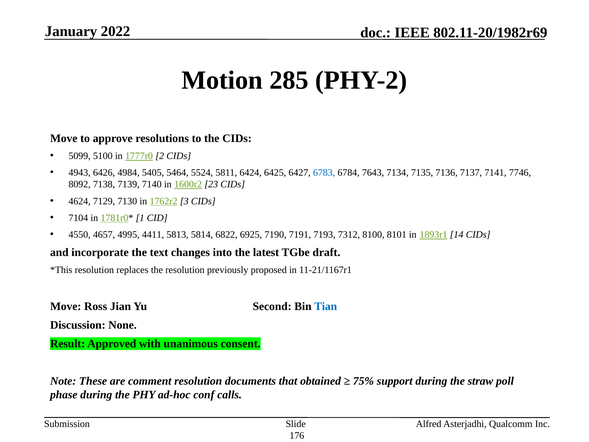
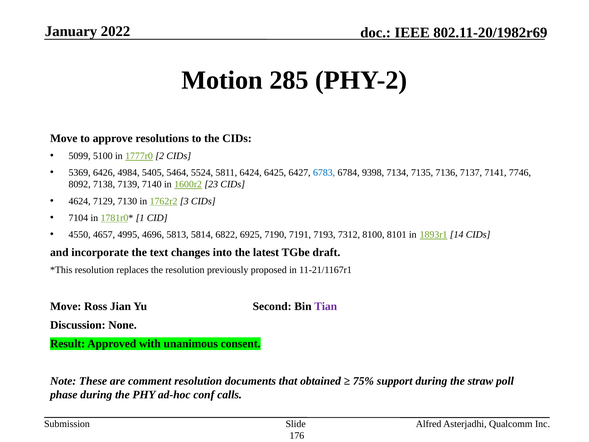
4943: 4943 -> 5369
7643: 7643 -> 9398
4411: 4411 -> 4696
Tian colour: blue -> purple
